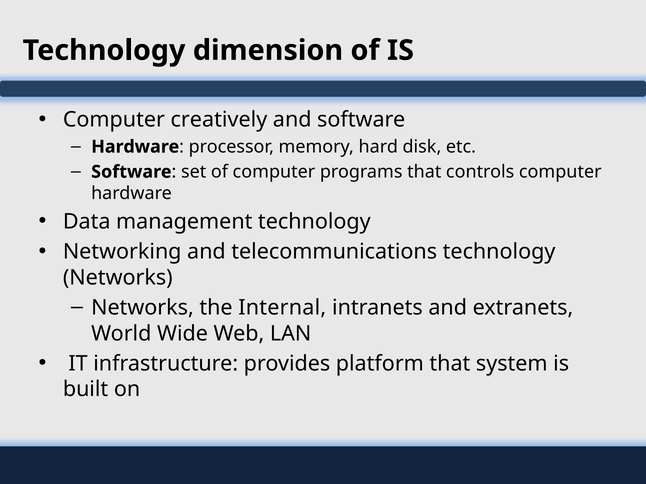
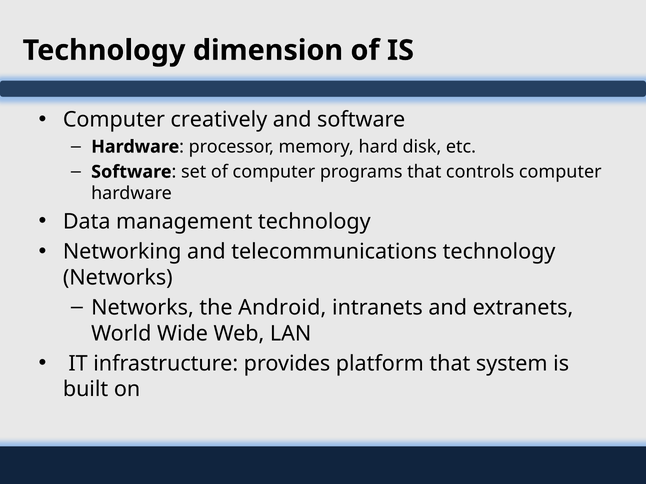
Internal: Internal -> Android
